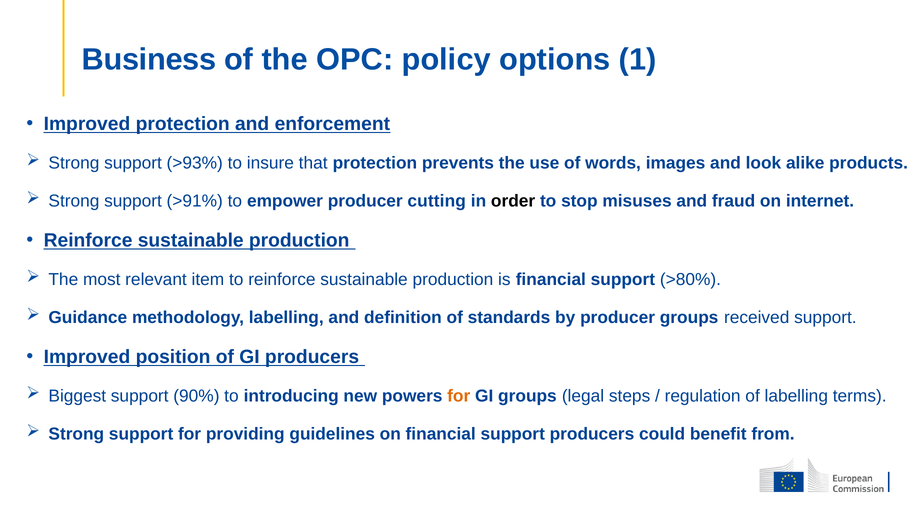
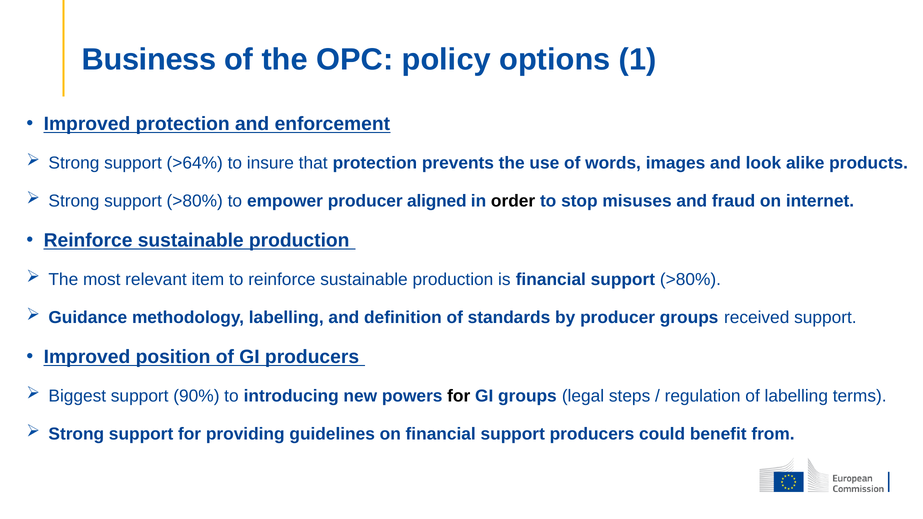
>93%: >93% -> >64%
Strong support >91%: >91% -> >80%
cutting: cutting -> aligned
for at (459, 396) colour: orange -> black
